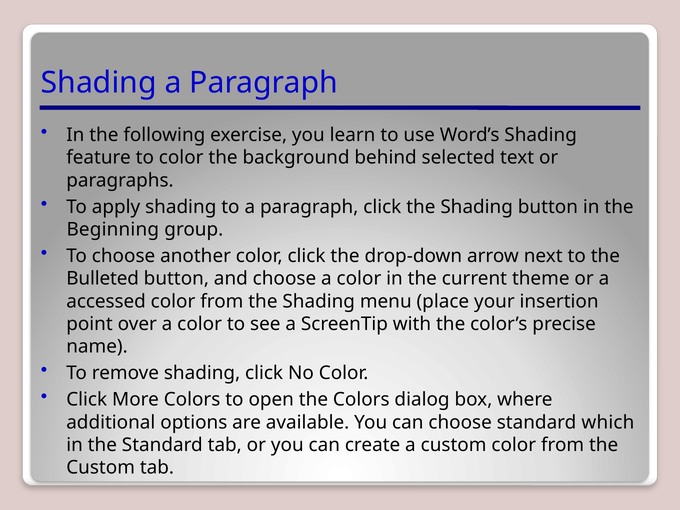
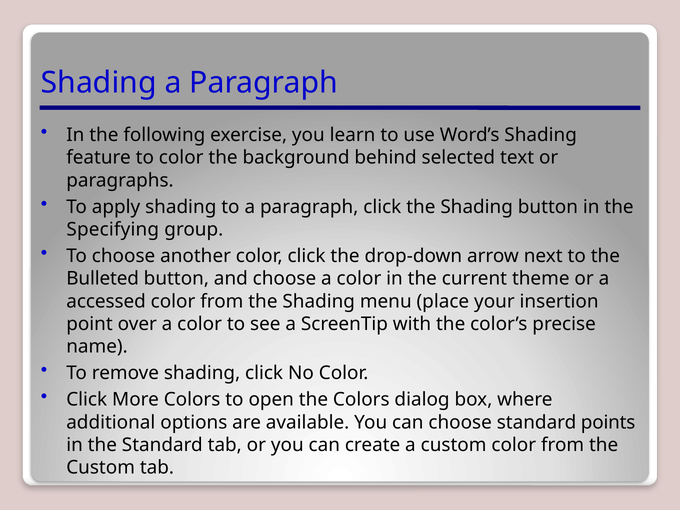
Beginning: Beginning -> Specifying
which: which -> points
